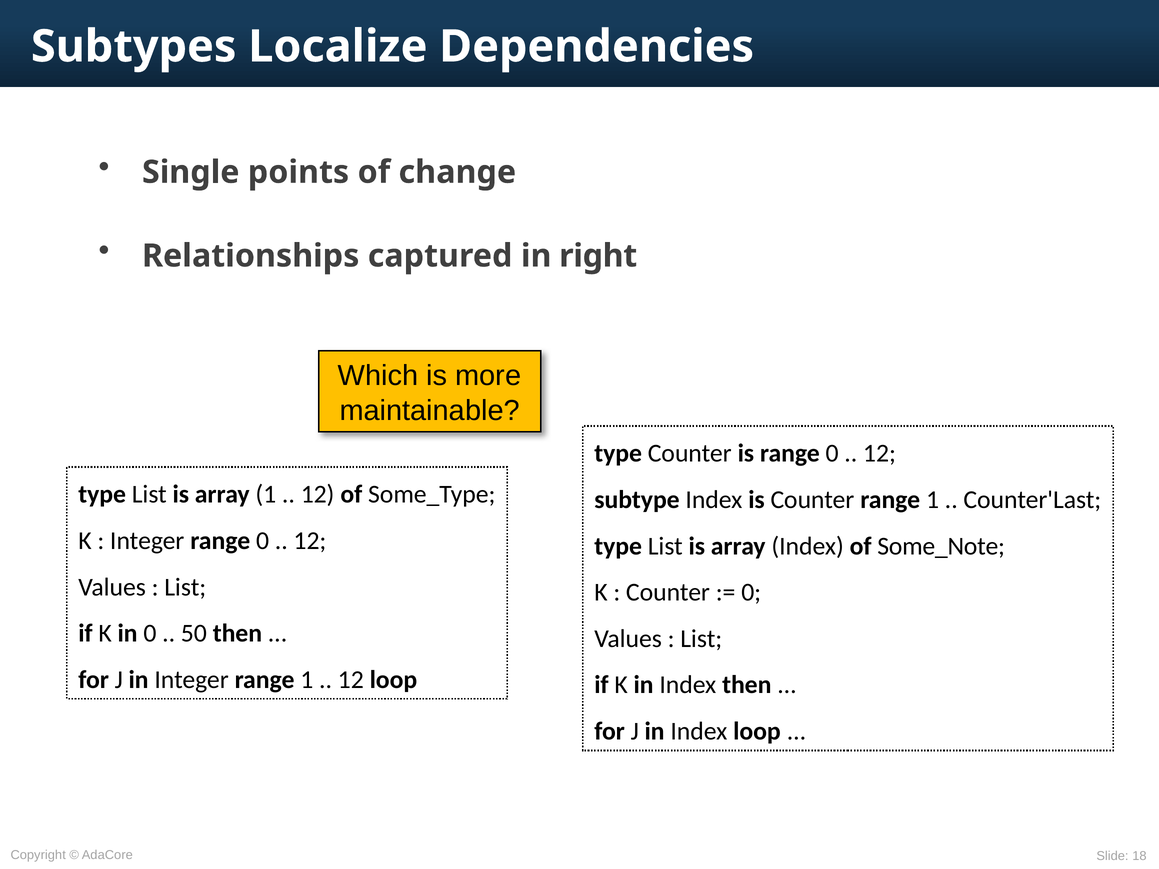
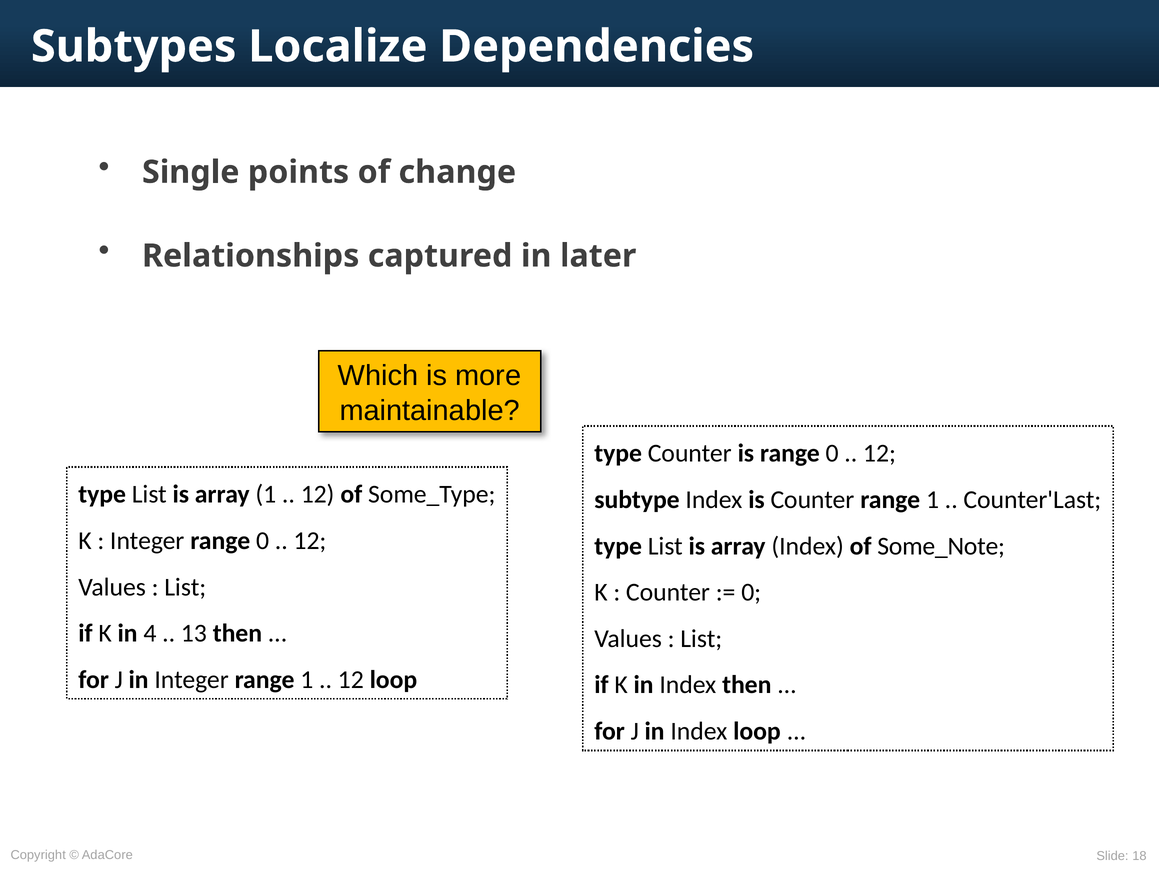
right: right -> later
in 0: 0 -> 4
50: 50 -> 13
